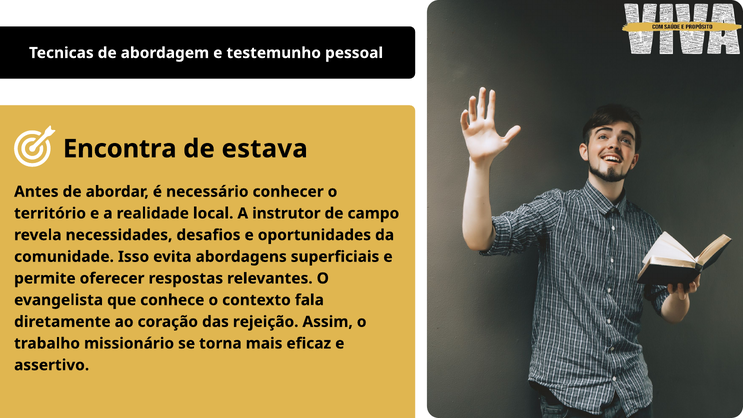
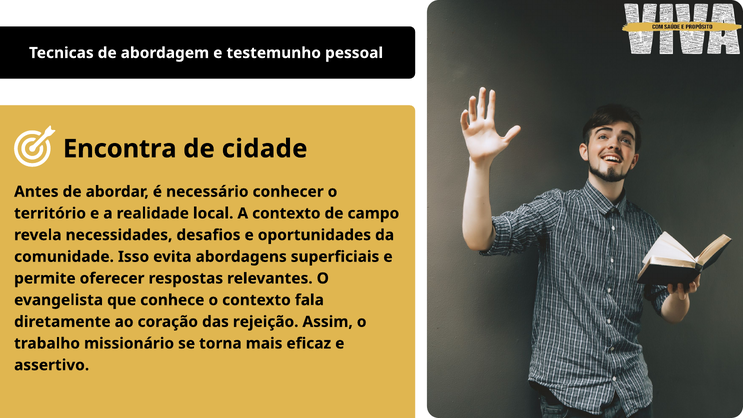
estava: estava -> cidade
A instrutor: instrutor -> contexto
